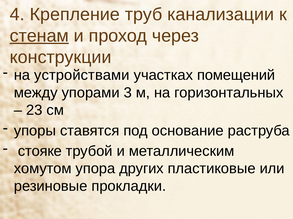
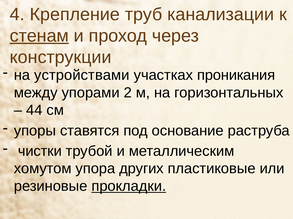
помещений: помещений -> проникания
3: 3 -> 2
23: 23 -> 44
стояке: стояке -> чистки
прокладки underline: none -> present
